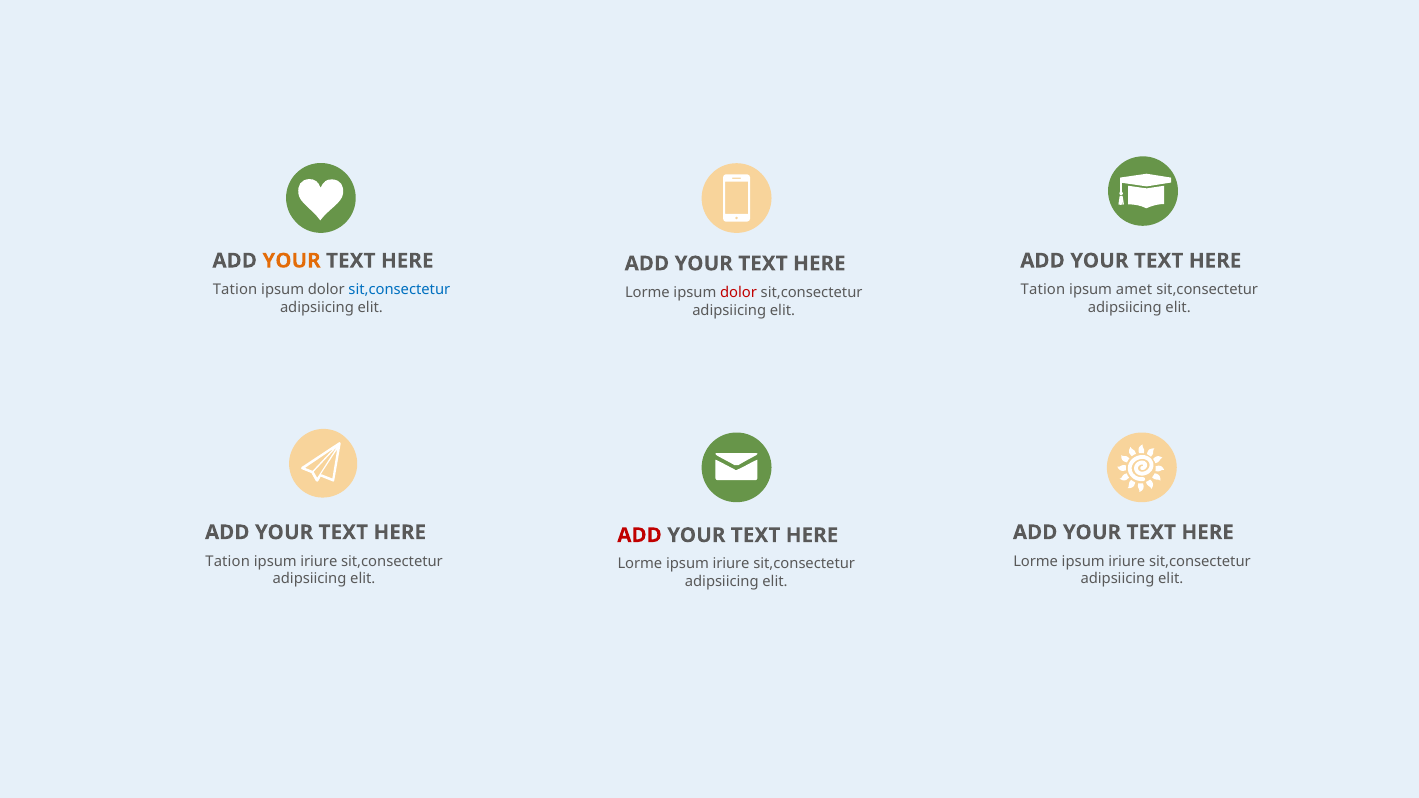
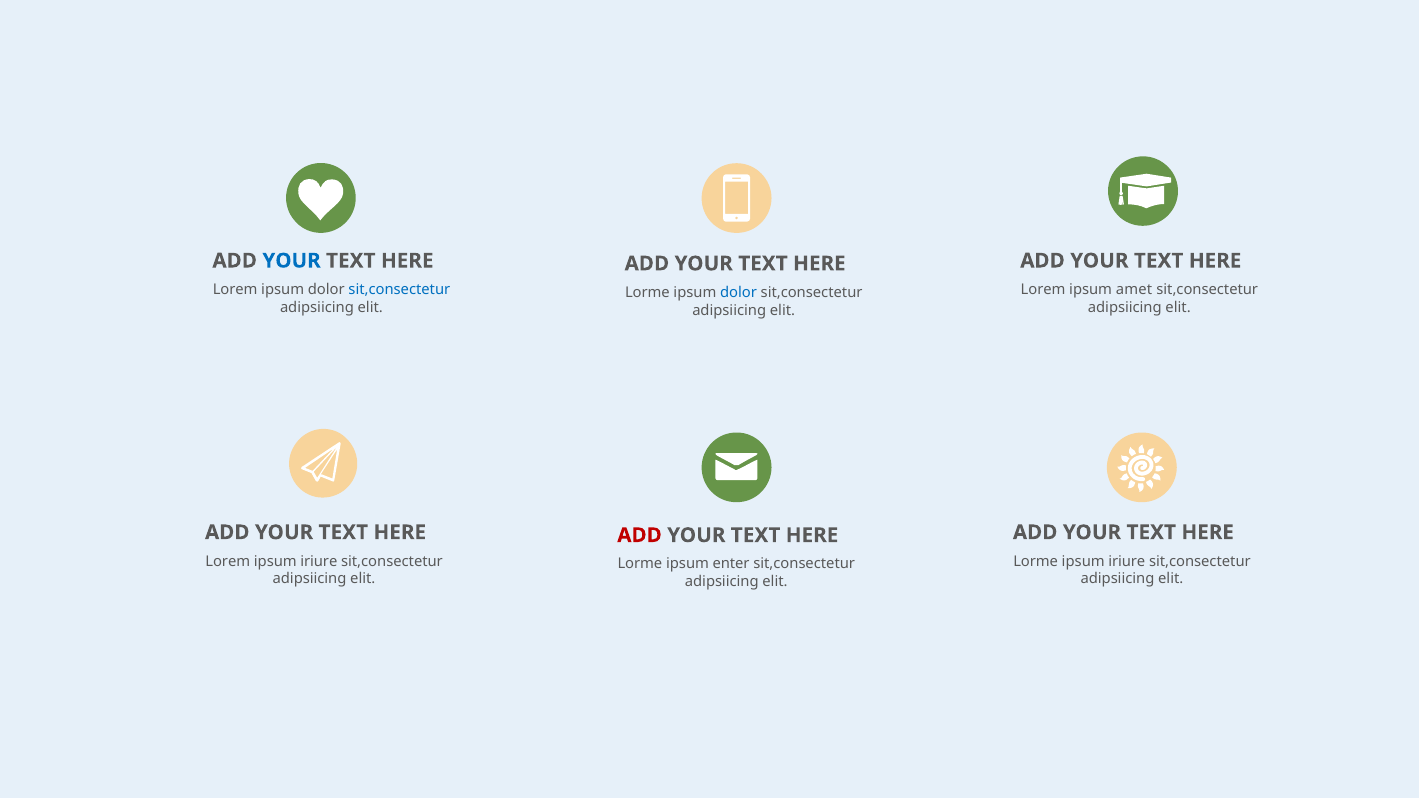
YOUR at (292, 261) colour: orange -> blue
Tation at (235, 290): Tation -> Lorem
Tation at (1043, 290): Tation -> Lorem
dolor at (738, 292) colour: red -> blue
Tation at (228, 561): Tation -> Lorem
iriure at (731, 564): iriure -> enter
